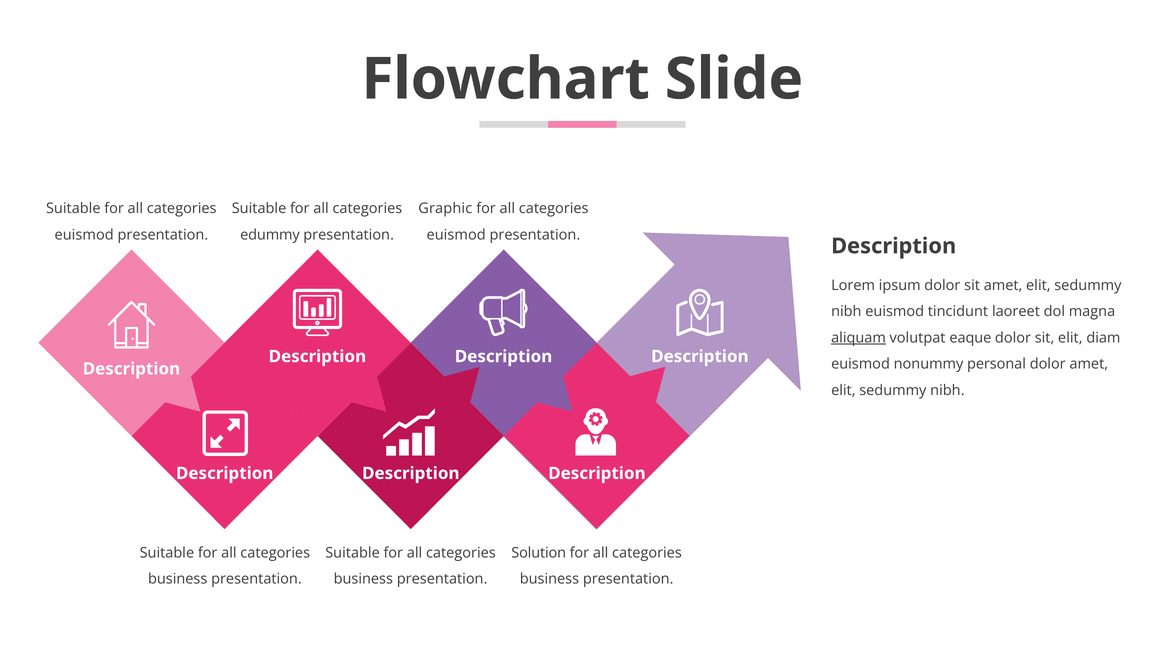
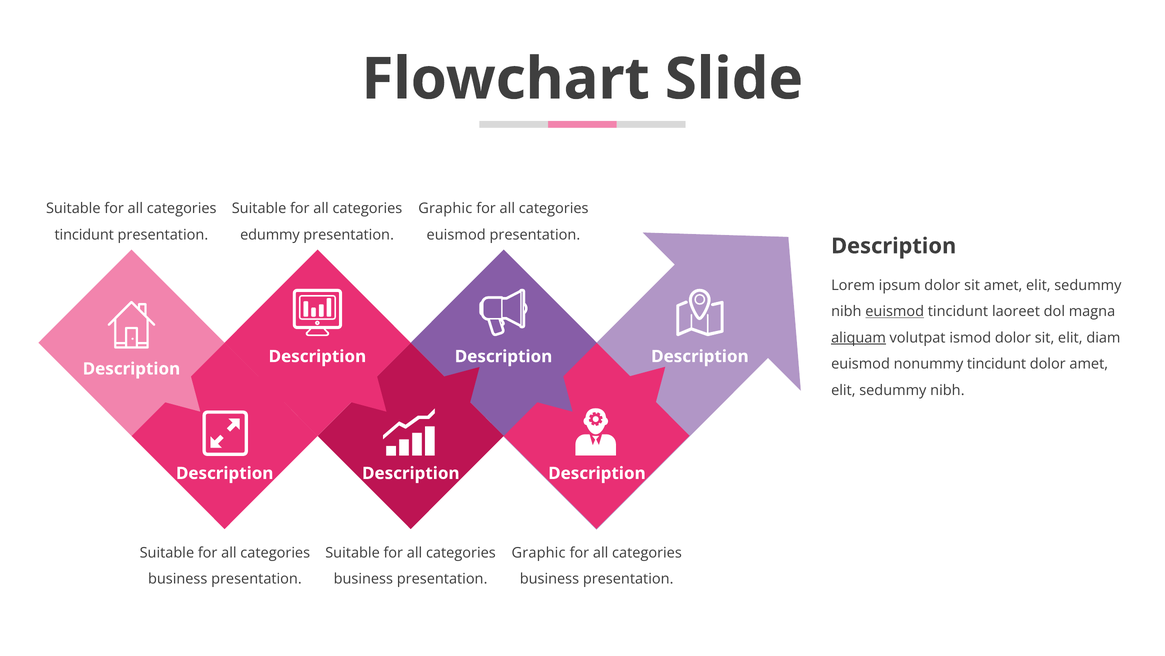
euismod at (84, 235): euismod -> tincidunt
euismod at (895, 311) underline: none -> present
eaque: eaque -> ismod
nonummy personal: personal -> tincidunt
Solution at (539, 552): Solution -> Graphic
